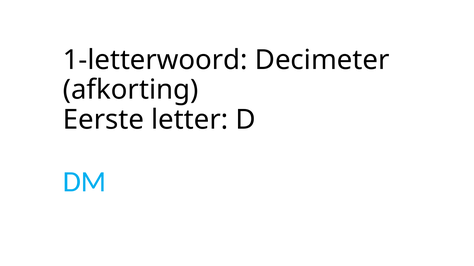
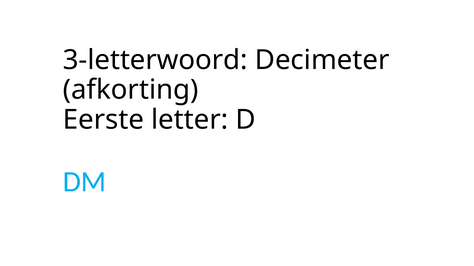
1-letterwoord: 1-letterwoord -> 3-letterwoord
